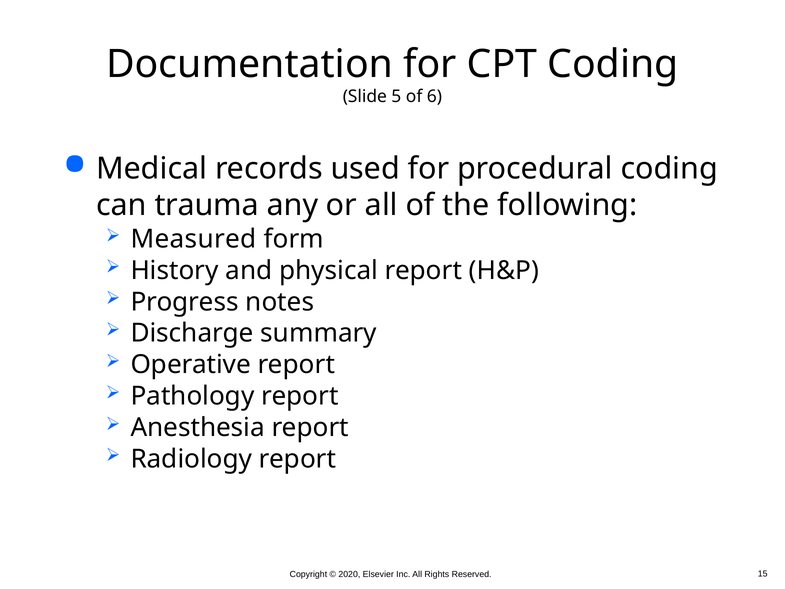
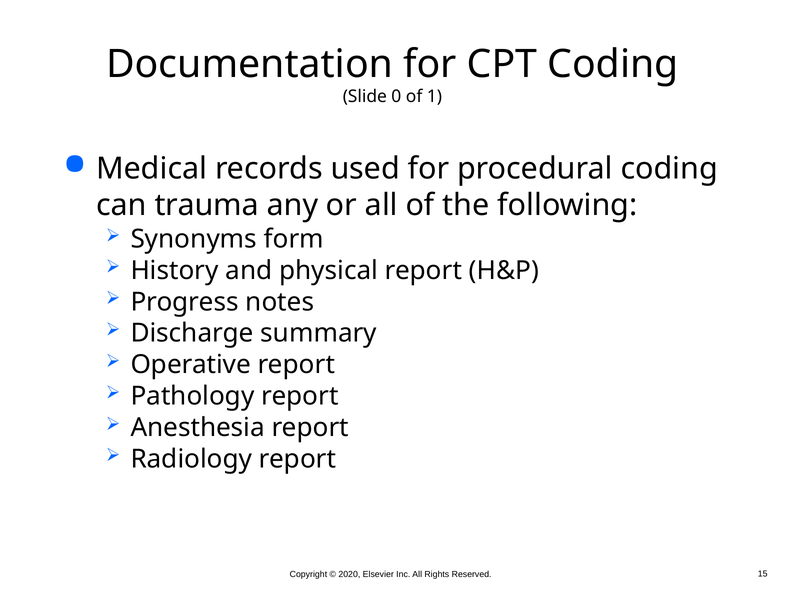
5: 5 -> 0
6: 6 -> 1
Measured: Measured -> Synonyms
